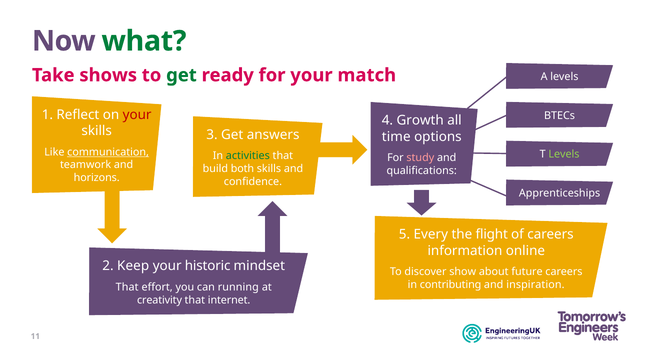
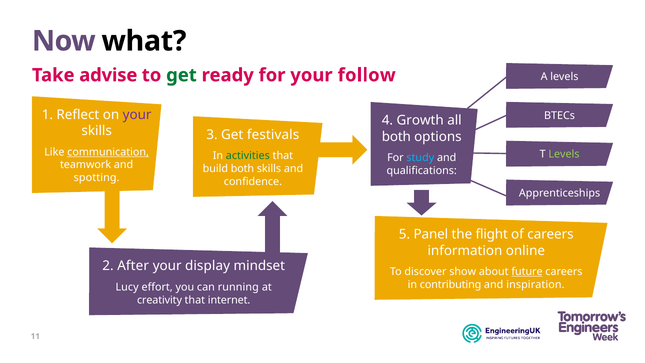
what colour: green -> black
shows: shows -> advise
match: match -> follow
your at (137, 115) colour: red -> purple
answers: answers -> festivals
time at (396, 137): time -> both
study colour: pink -> light blue
horizons: horizons -> spotting
Every: Every -> Panel
Keep: Keep -> After
historic: historic -> display
future underline: none -> present
That at (127, 287): That -> Lucy
